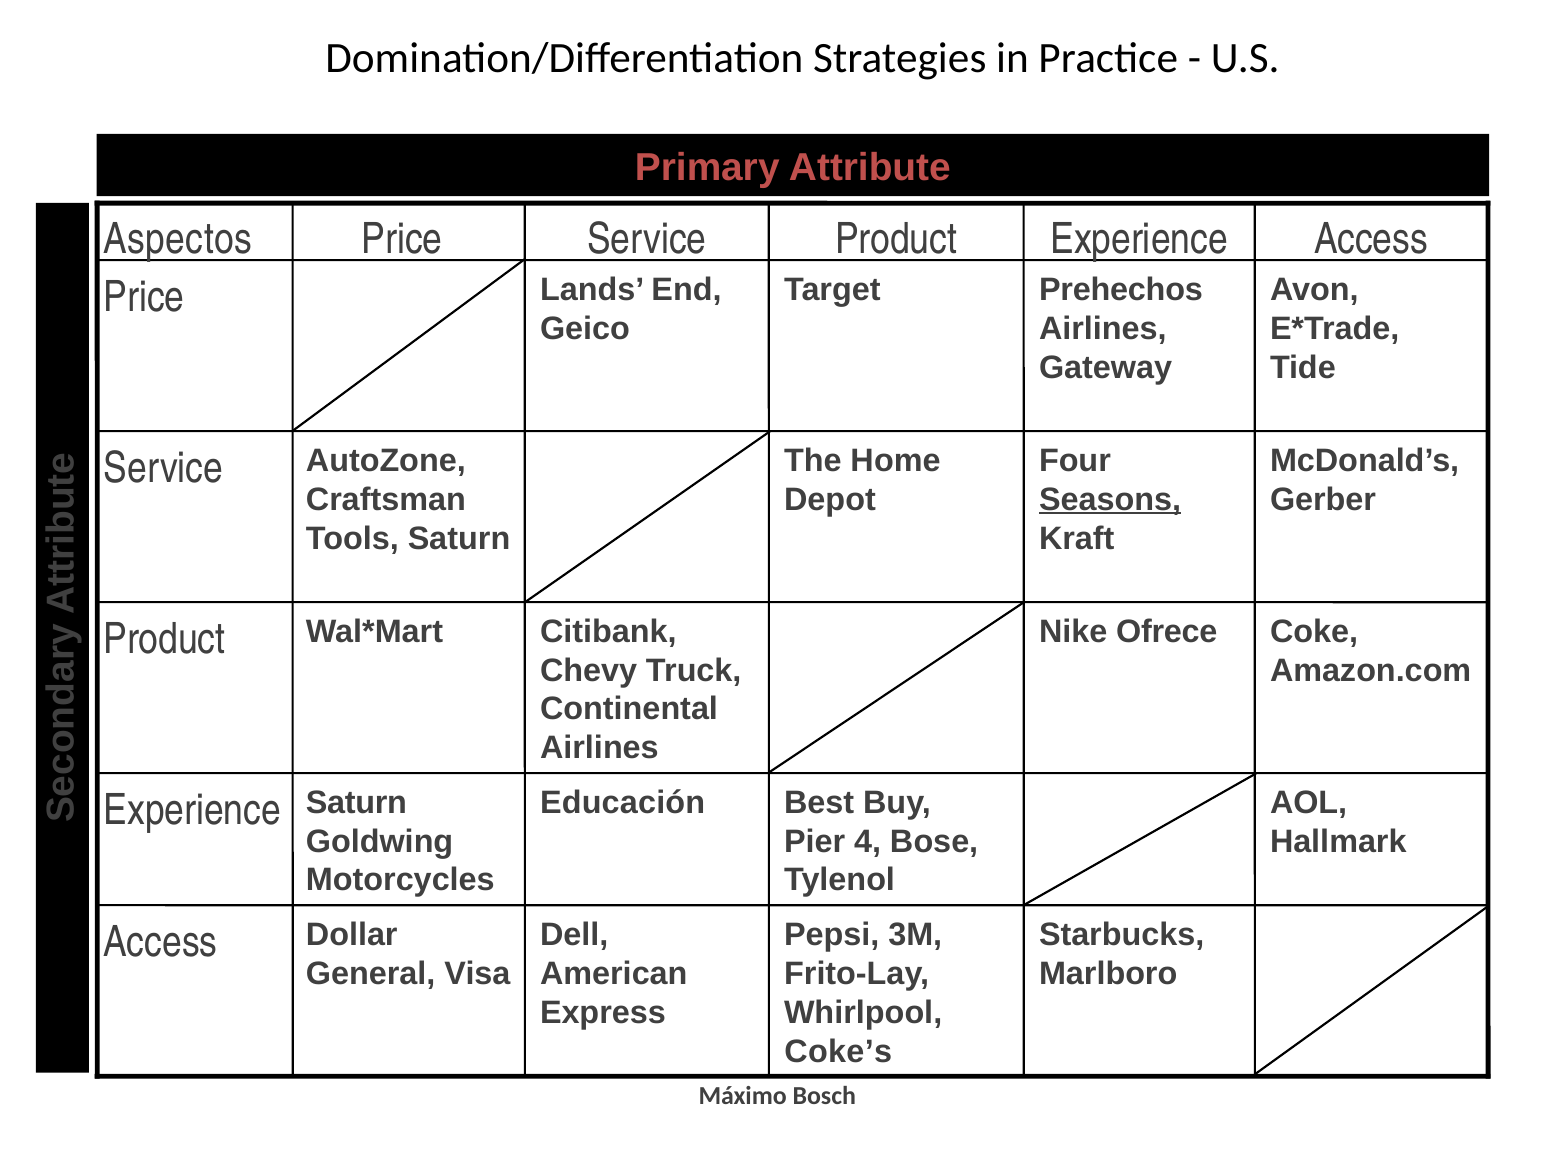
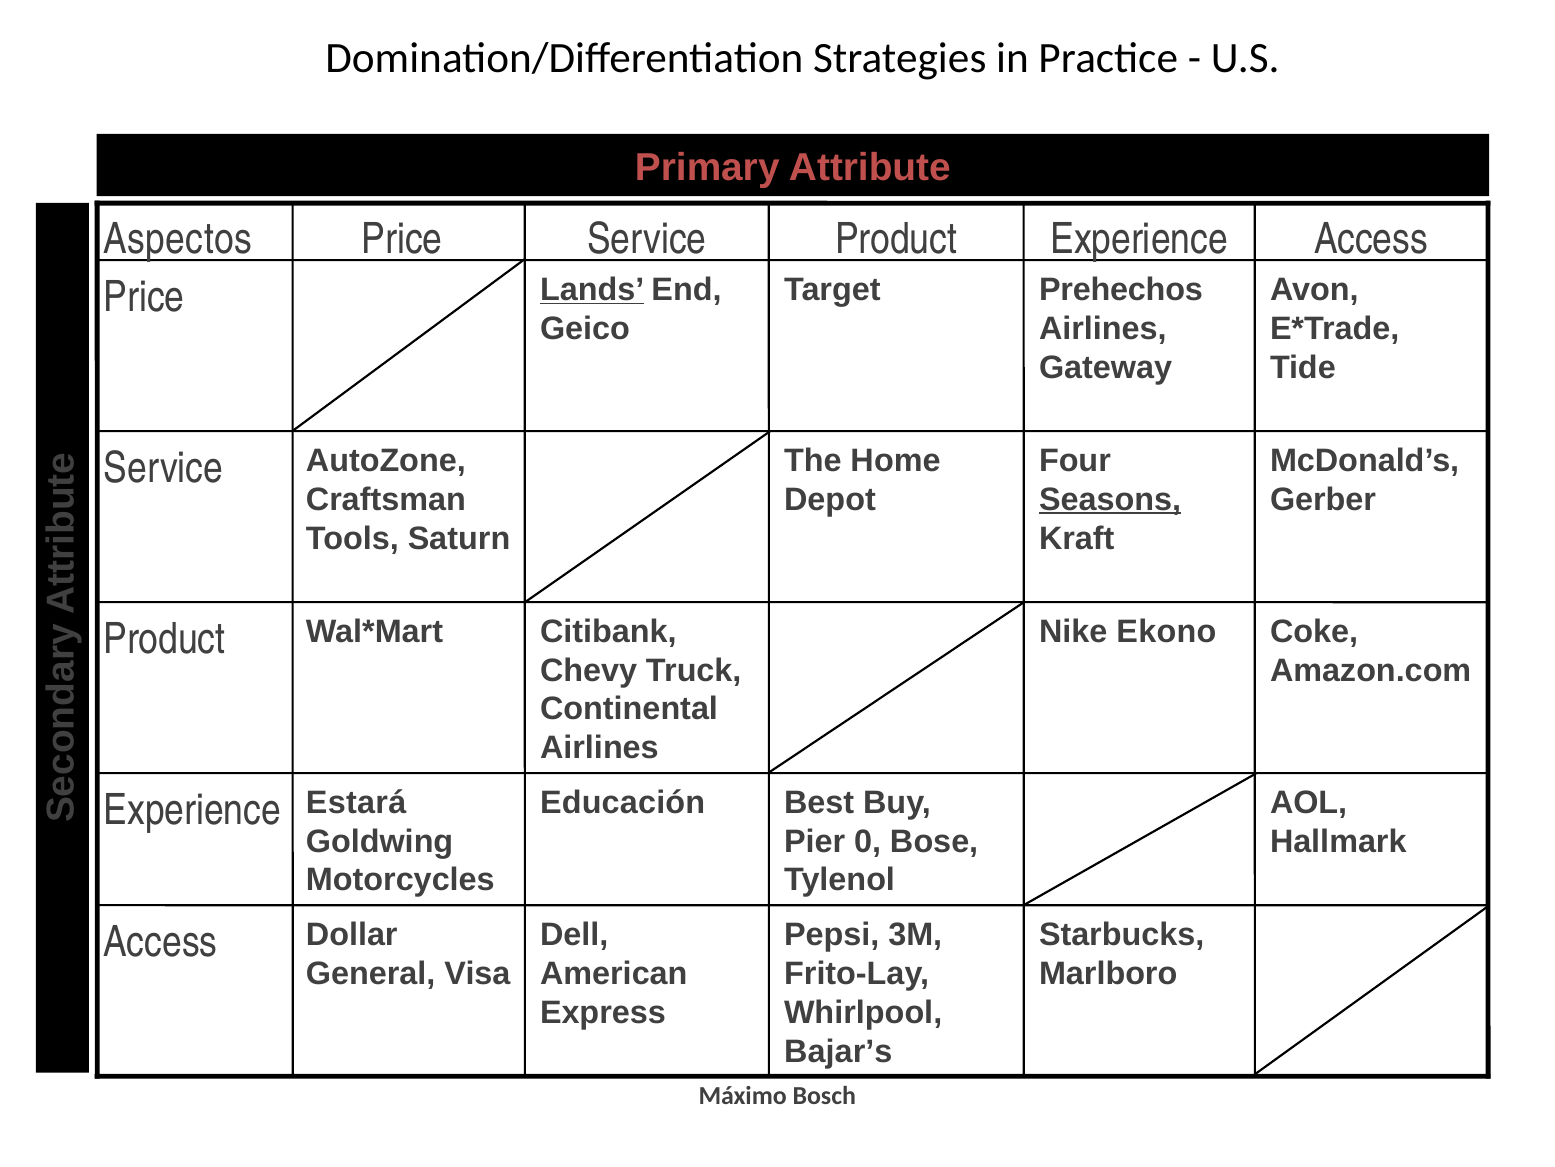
Lands underline: none -> present
Ofrece: Ofrece -> Ekono
Saturn at (356, 802): Saturn -> Estará
4: 4 -> 0
Coke’s: Coke’s -> Bajar’s
